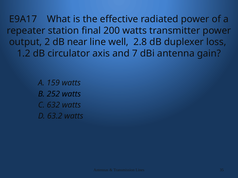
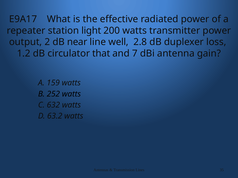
final: final -> light
axis: axis -> that
